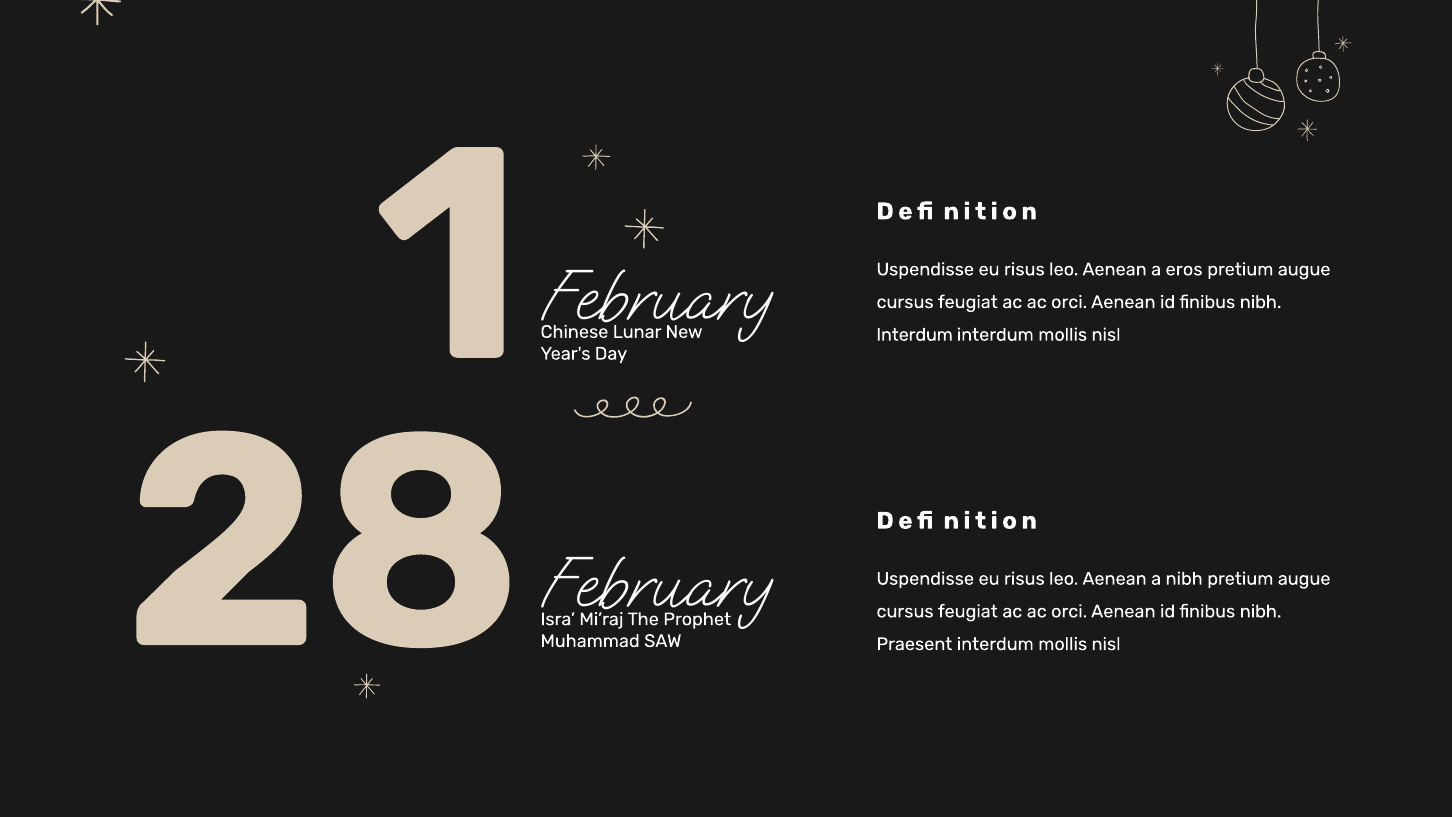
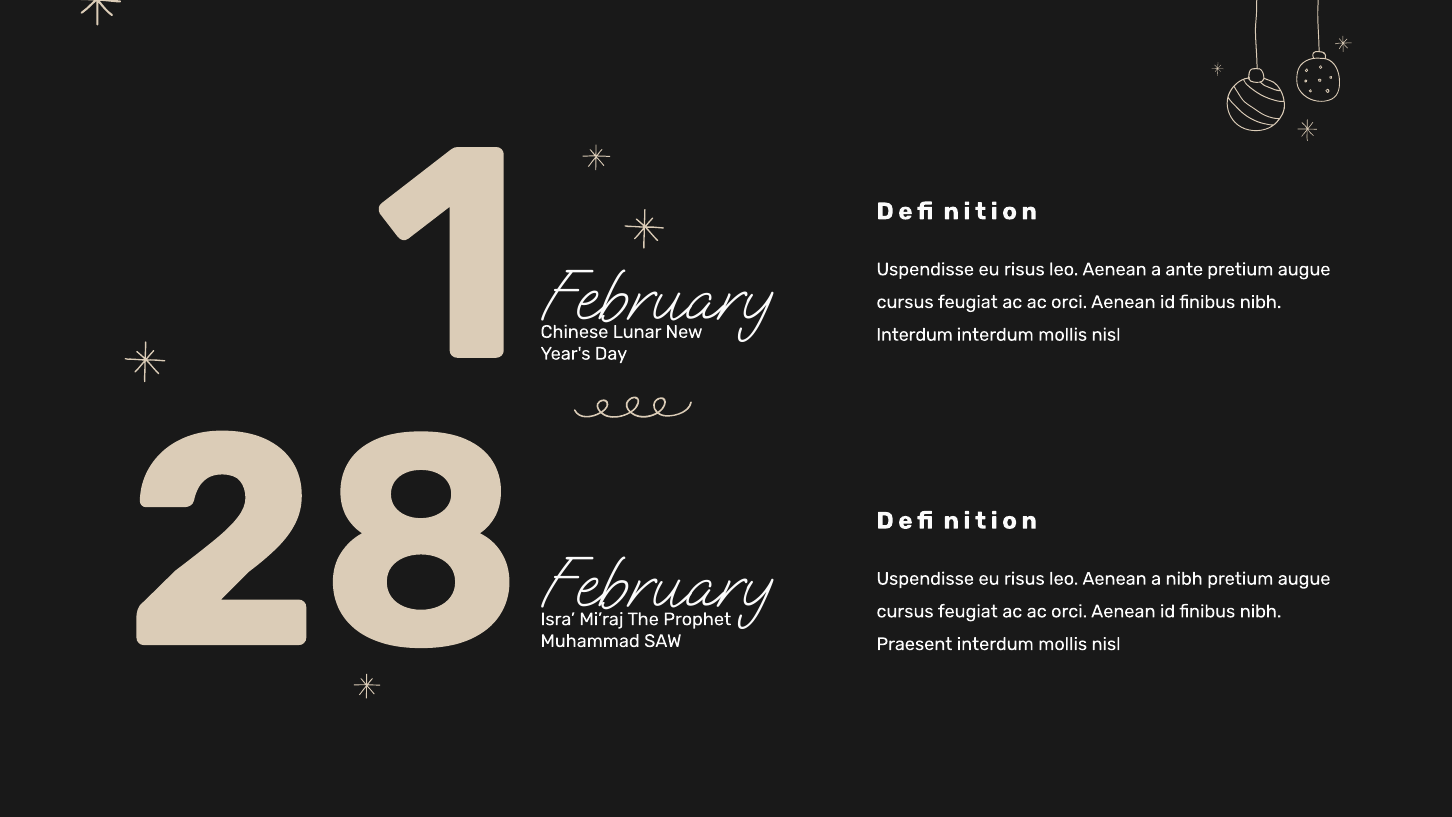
eros: eros -> ante
